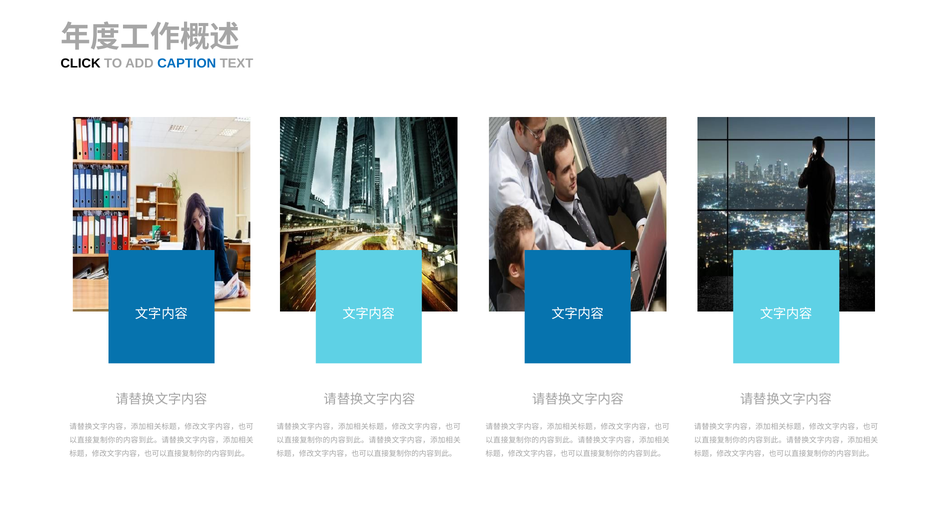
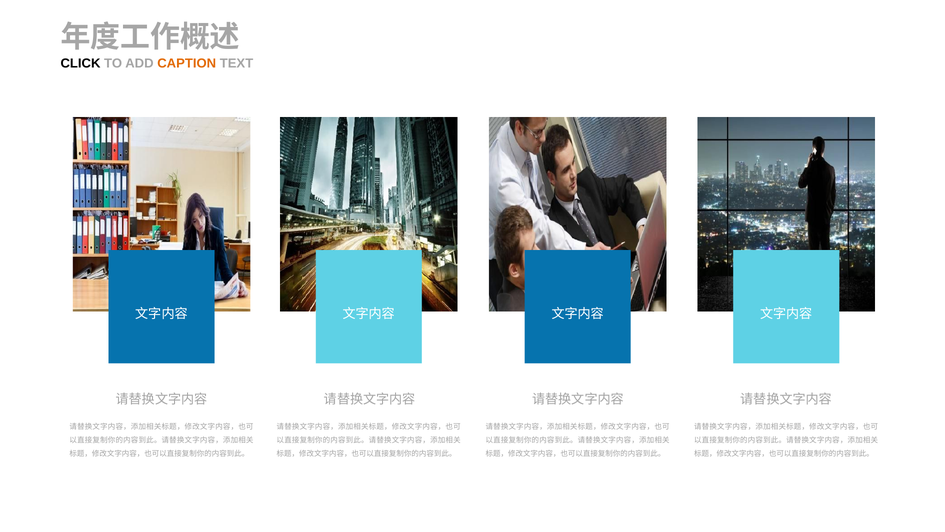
CAPTION colour: blue -> orange
